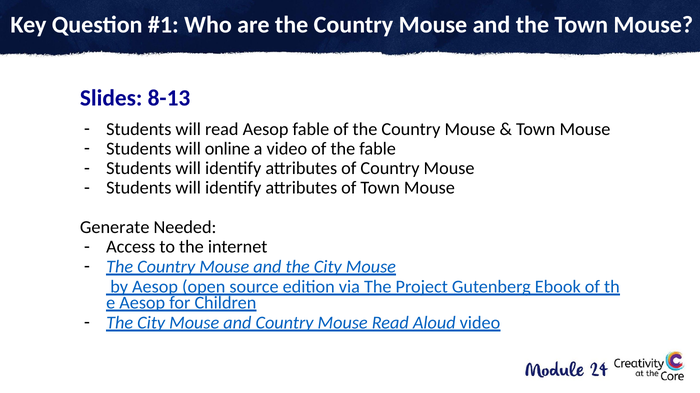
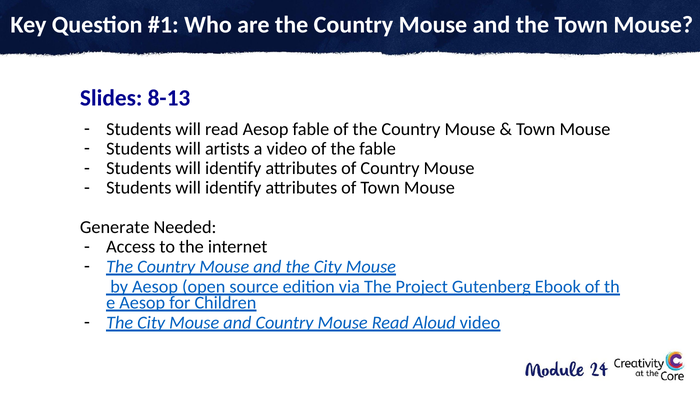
online: online -> artists
